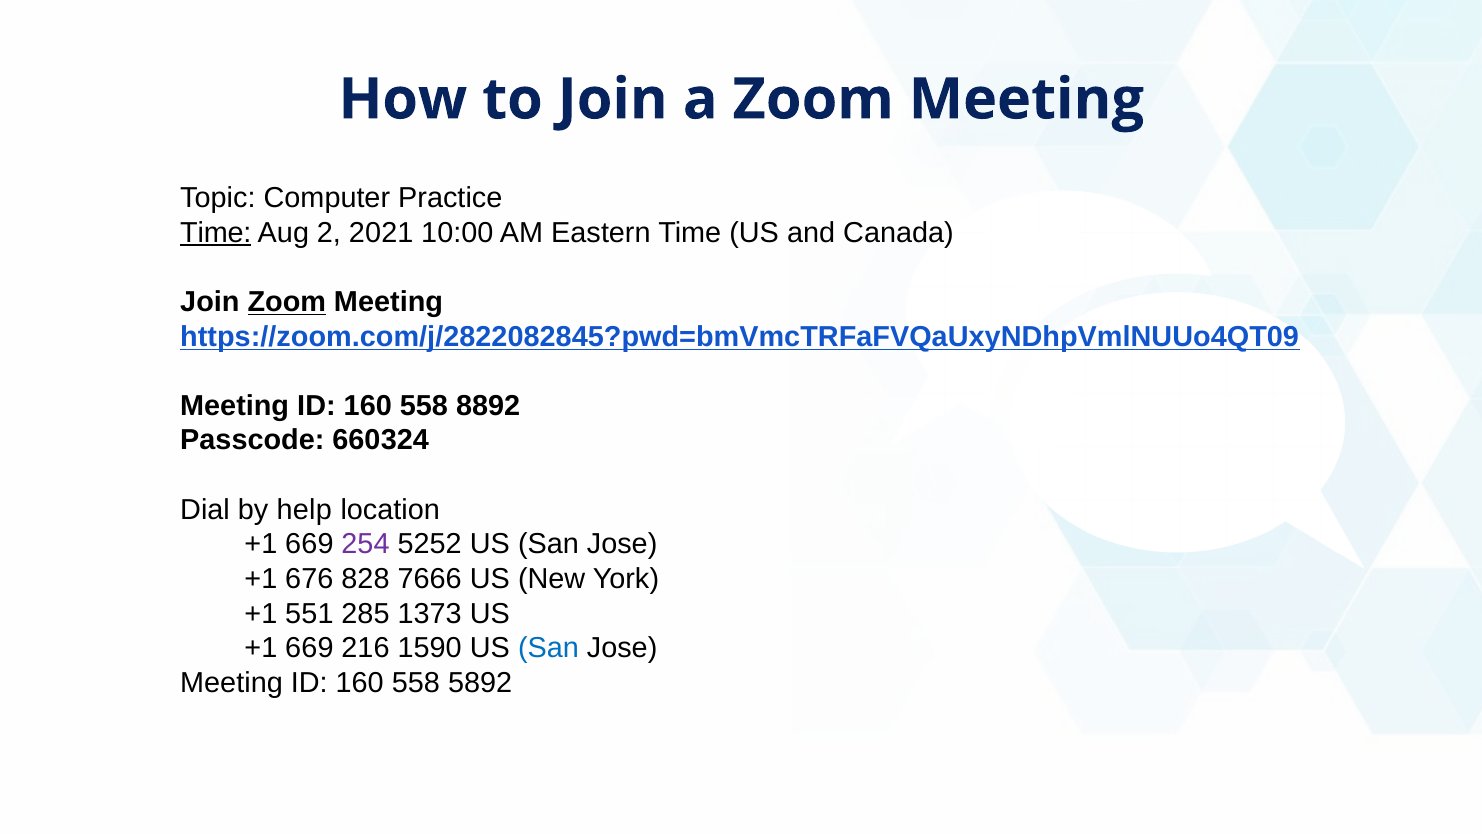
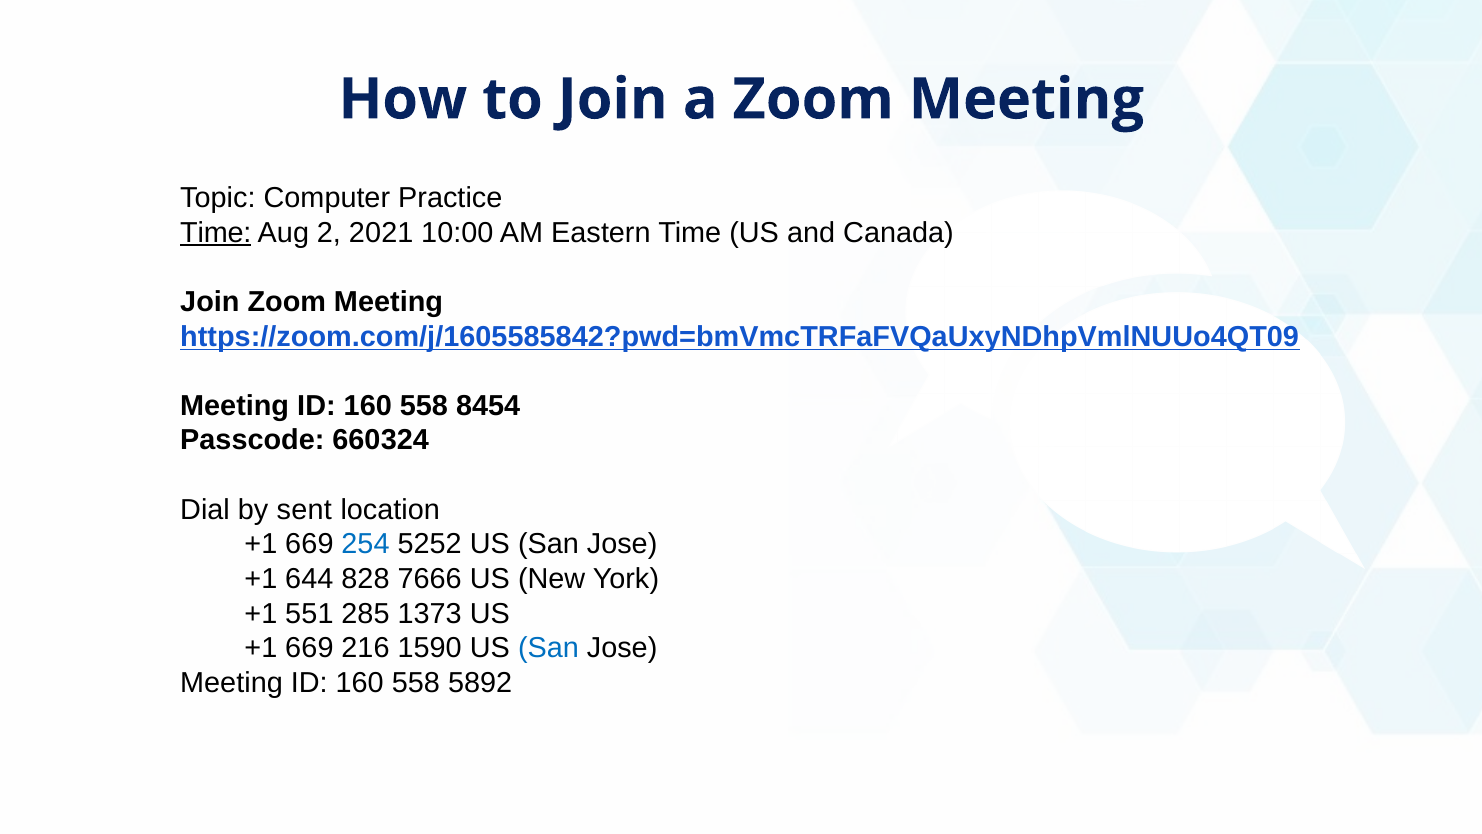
Zoom at (287, 302) underline: present -> none
https://zoom.com/j/2822082845?pwd=bmVmcTRFaFVQaUxyNDhpVmlNUUo4QT09: https://zoom.com/j/2822082845?pwd=bmVmcTRFaFVQaUxyNDhpVmlNUUo4QT09 -> https://zoom.com/j/1605585842?pwd=bmVmcTRFaFVQaUxyNDhpVmlNUUo4QT09
8892: 8892 -> 8454
help: help -> sent
254 colour: purple -> blue
676: 676 -> 644
